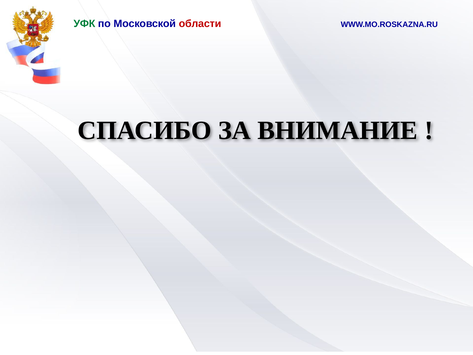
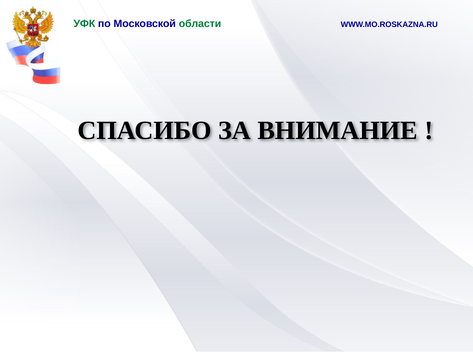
области colour: red -> green
